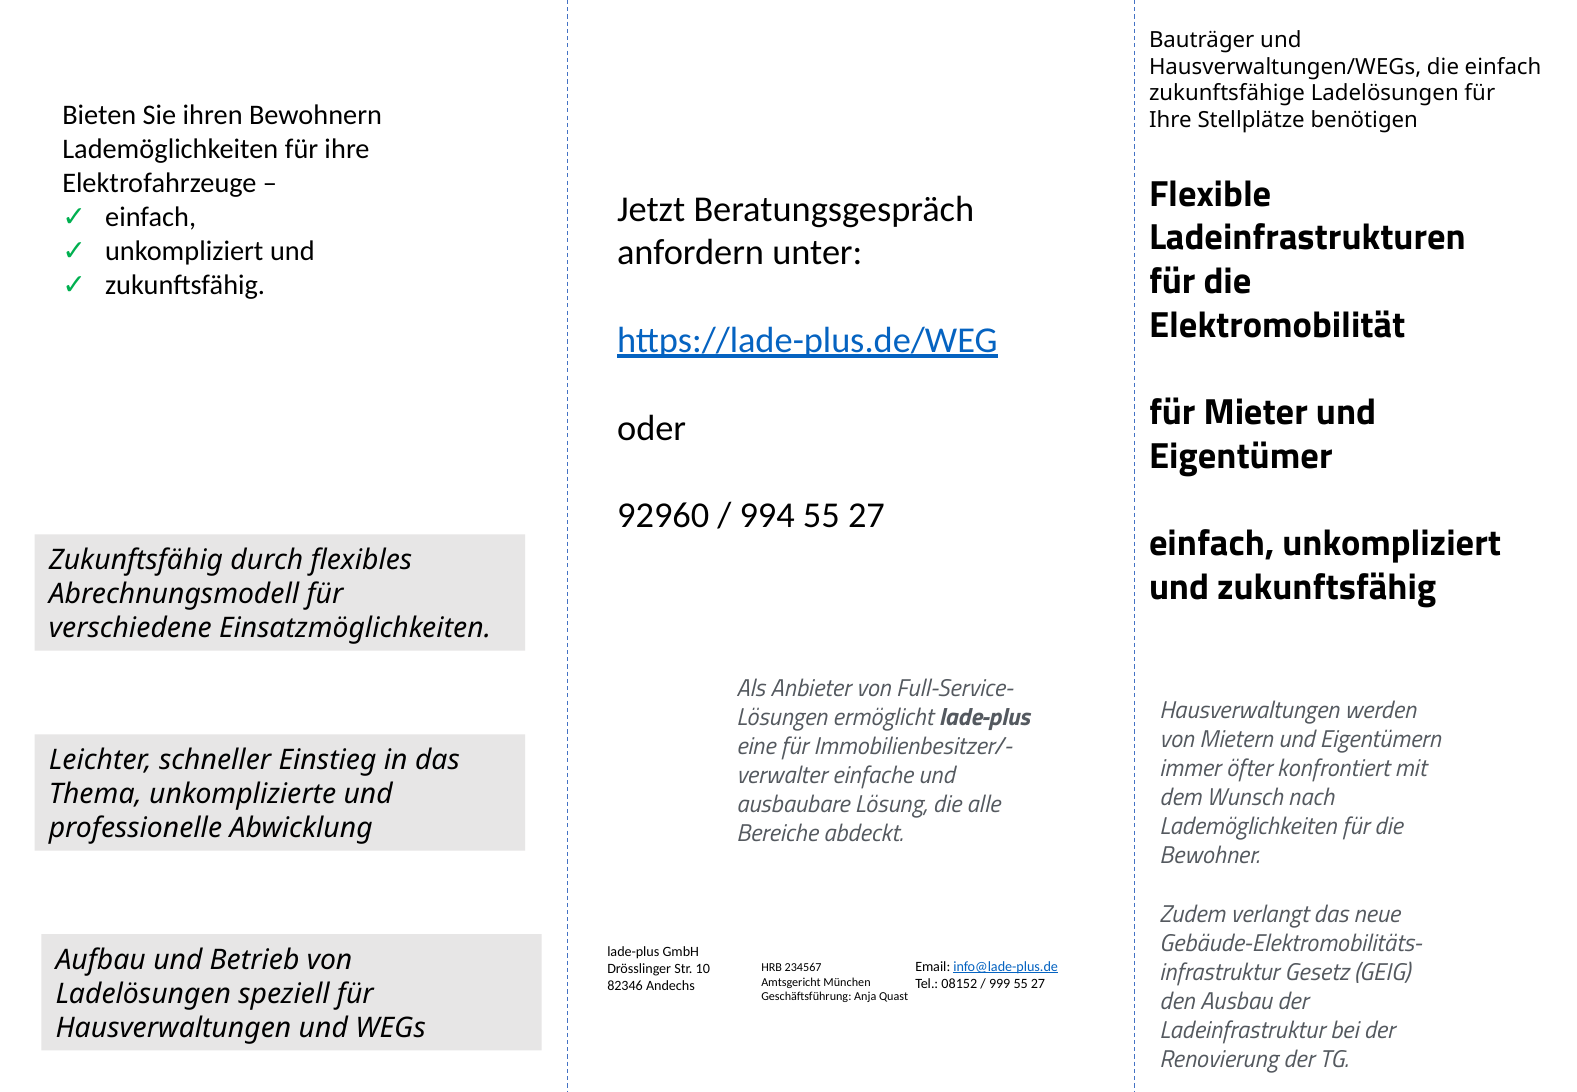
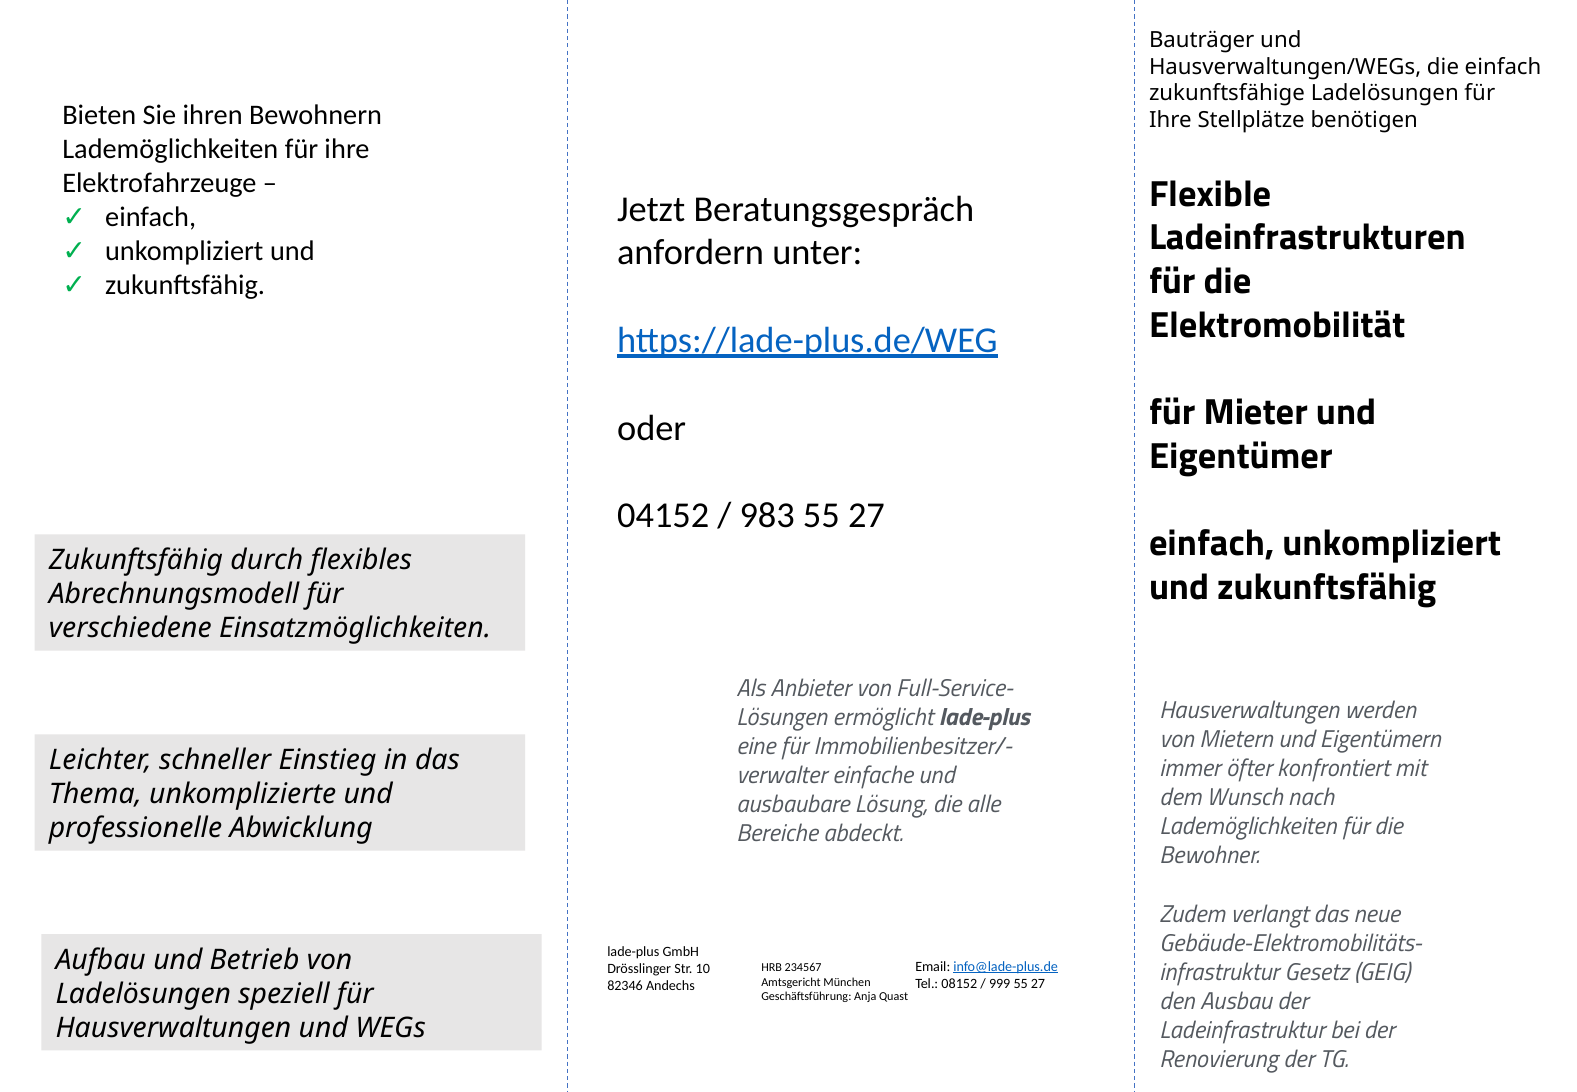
92960: 92960 -> 04152
994: 994 -> 983
